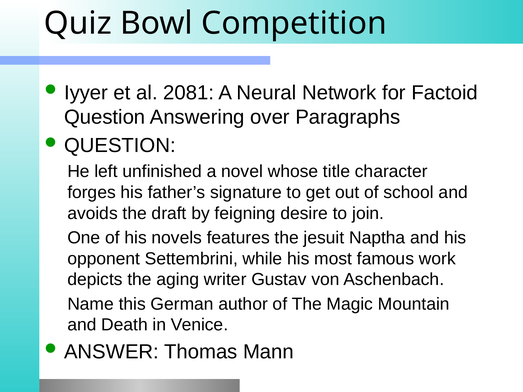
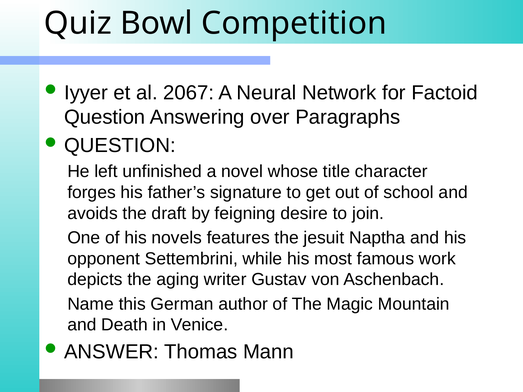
2081: 2081 -> 2067
